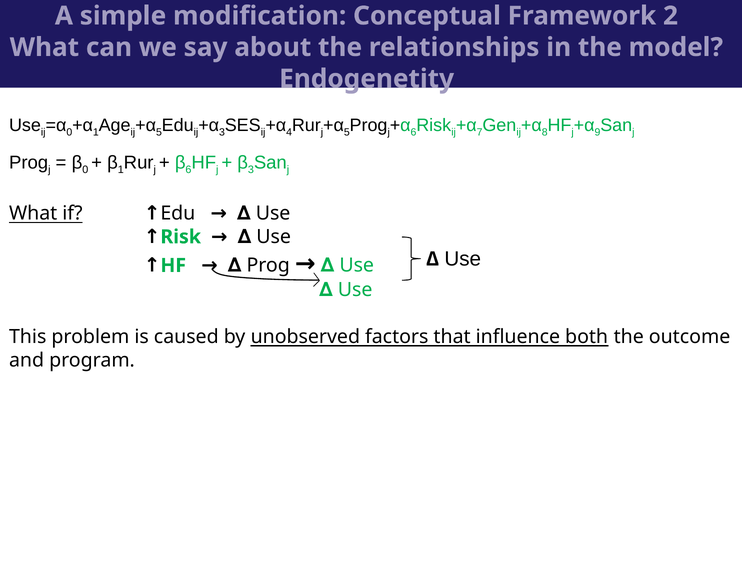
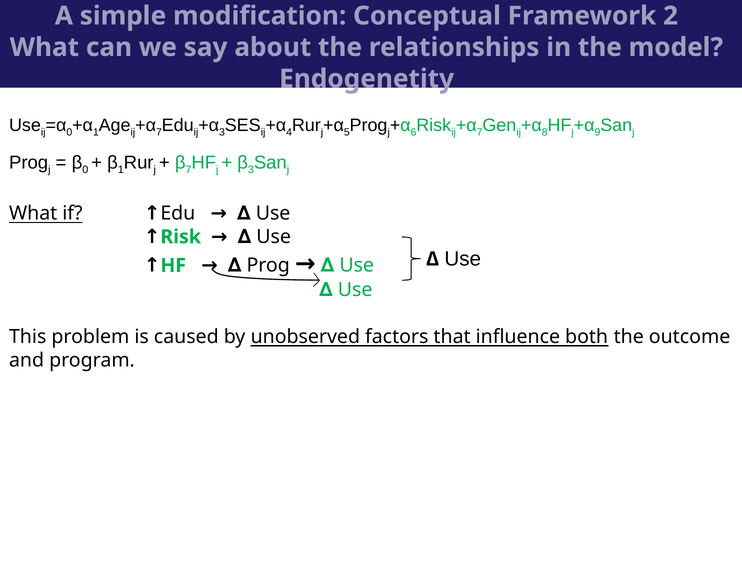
5 at (159, 132): 5 -> 7
6 at (188, 170): 6 -> 7
